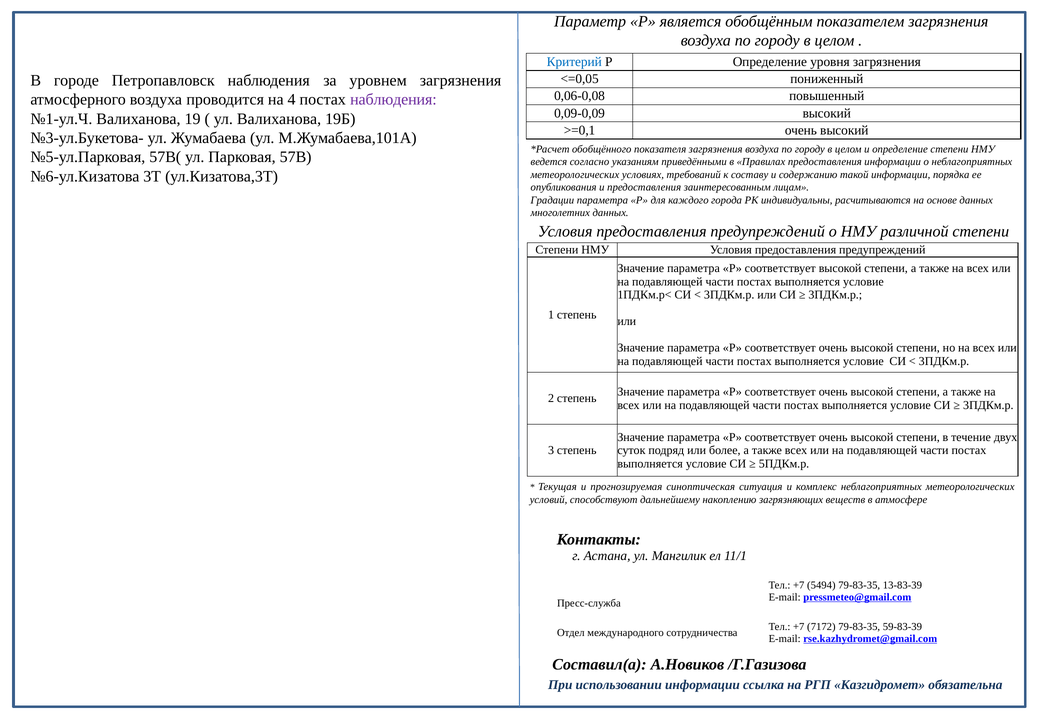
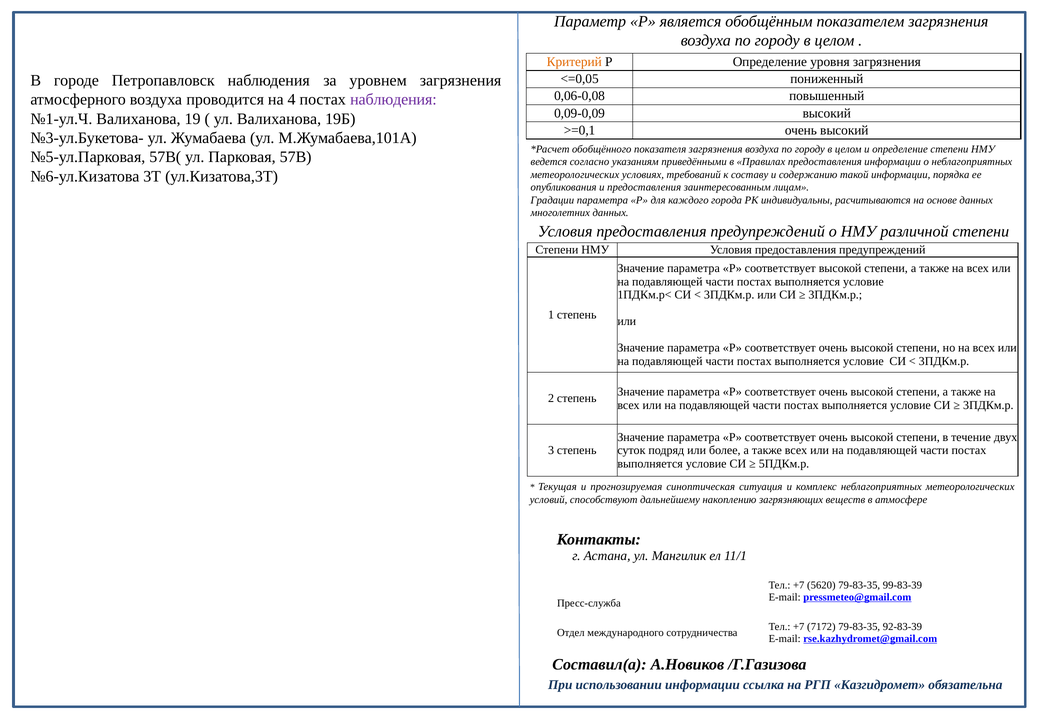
Критерий colour: blue -> orange
5494: 5494 -> 5620
13-83-39: 13-83-39 -> 99-83-39
59-83-39: 59-83-39 -> 92-83-39
